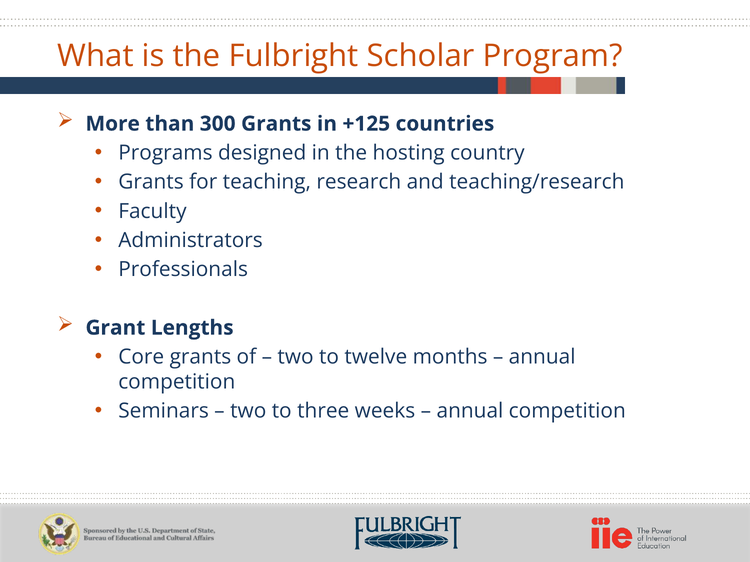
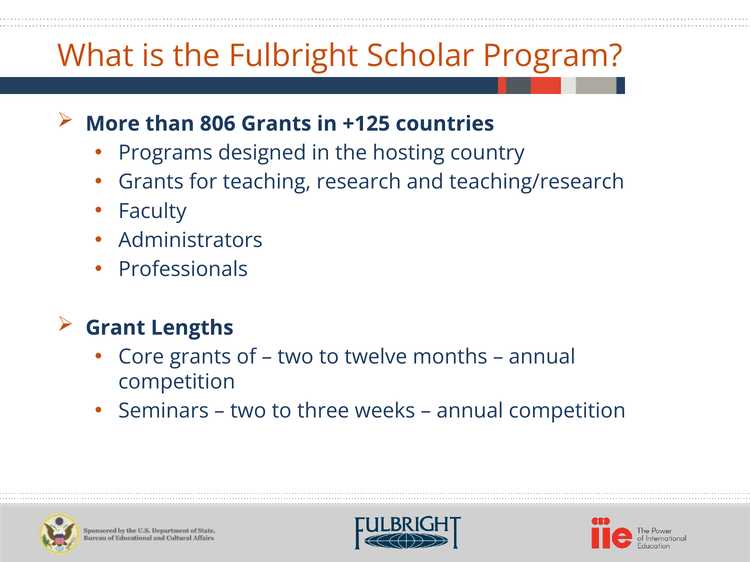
300: 300 -> 806
